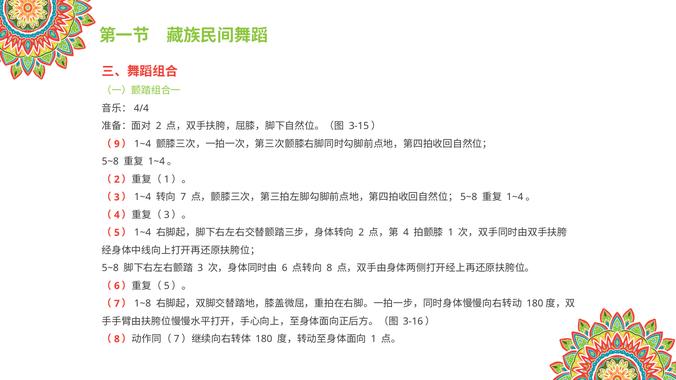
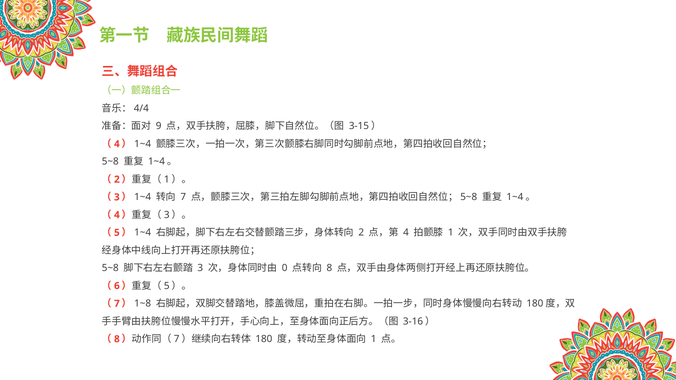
2 at (159, 126): 2 -> 9
9 at (117, 144): 9 -> 4
6 at (285, 268): 6 -> 0
